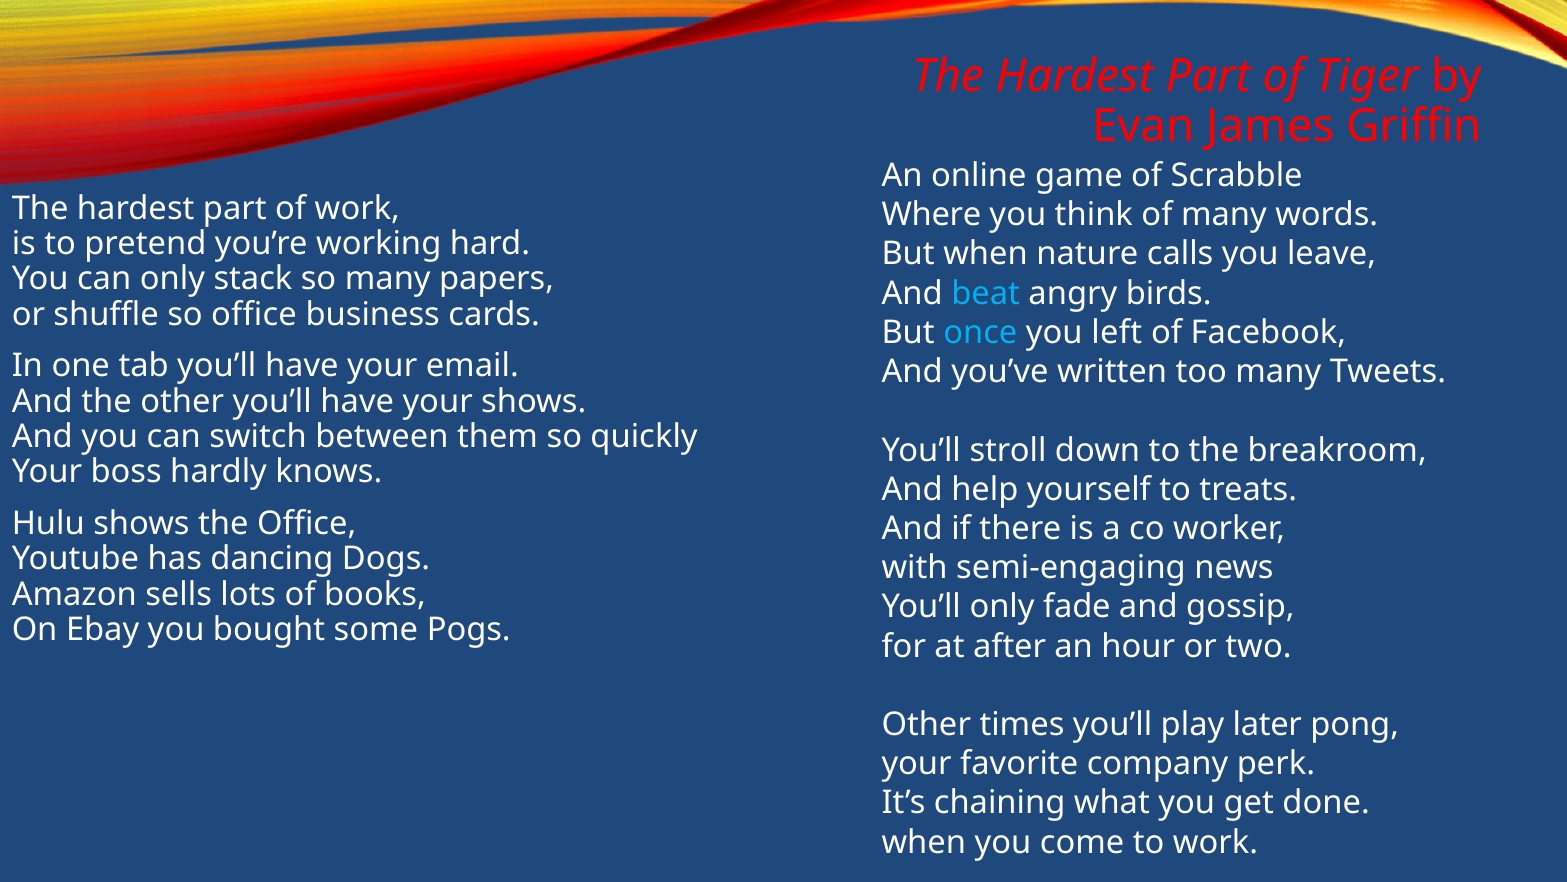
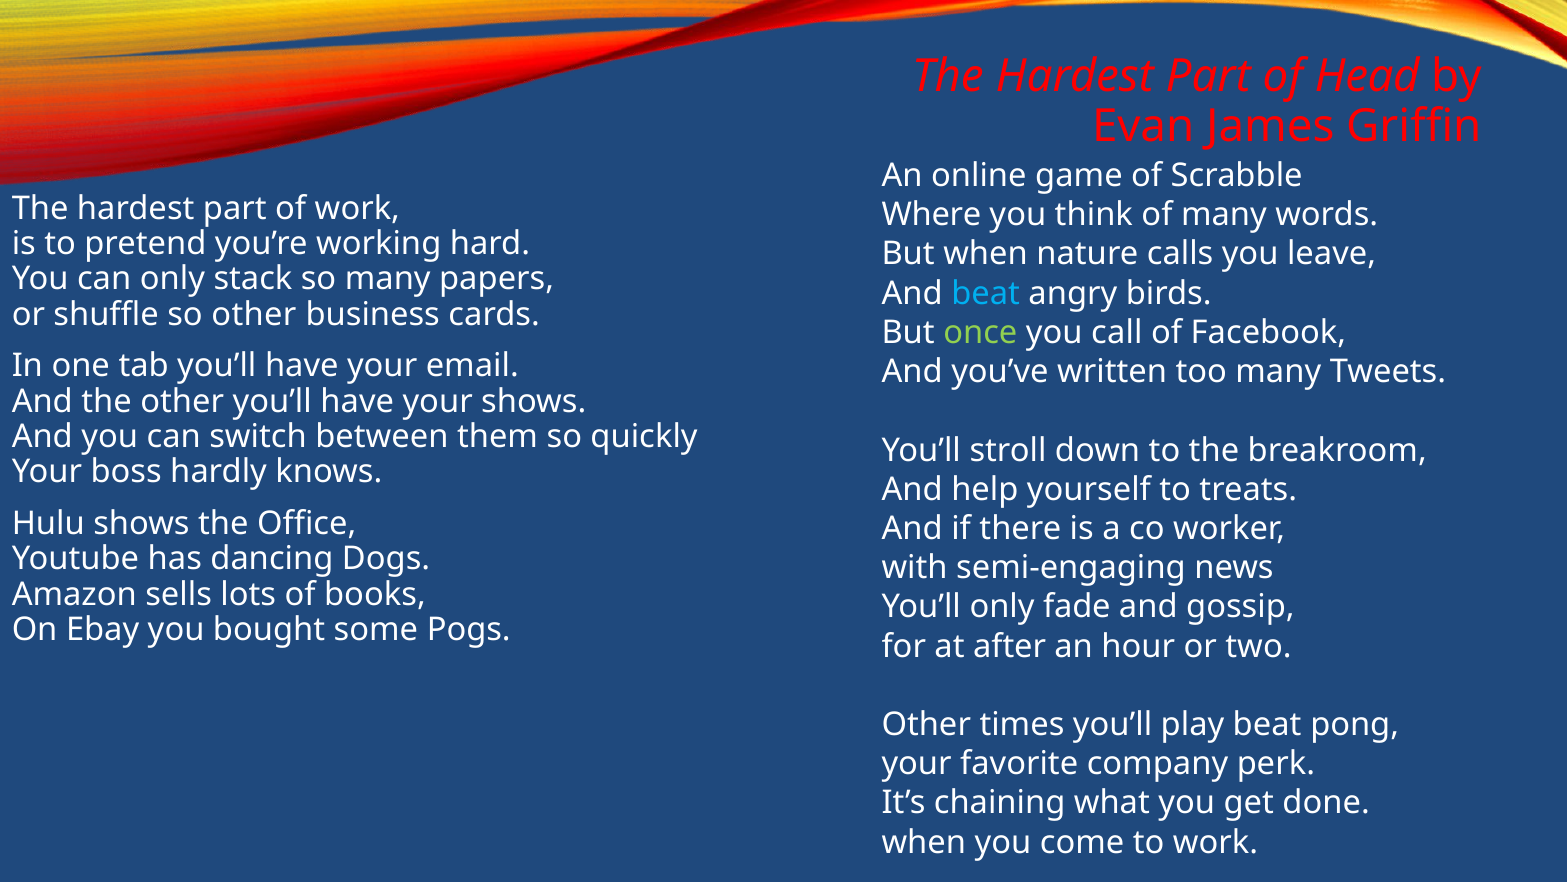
Tiger: Tiger -> Head
so office: office -> other
once colour: light blue -> light green
left: left -> call
play later: later -> beat
